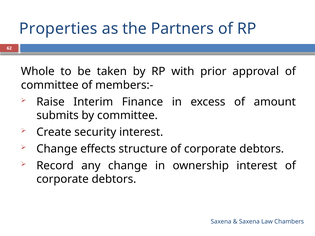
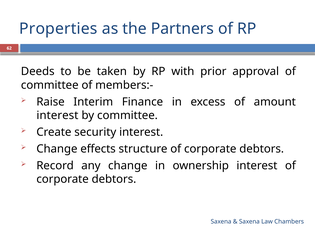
Whole: Whole -> Deeds
submits at (58, 116): submits -> interest
